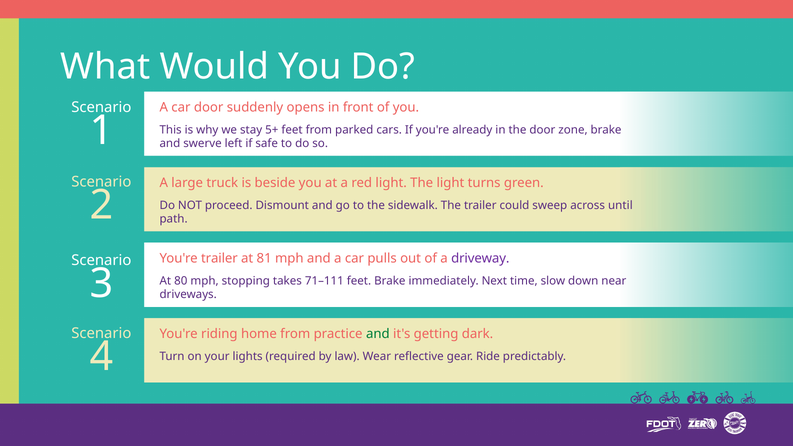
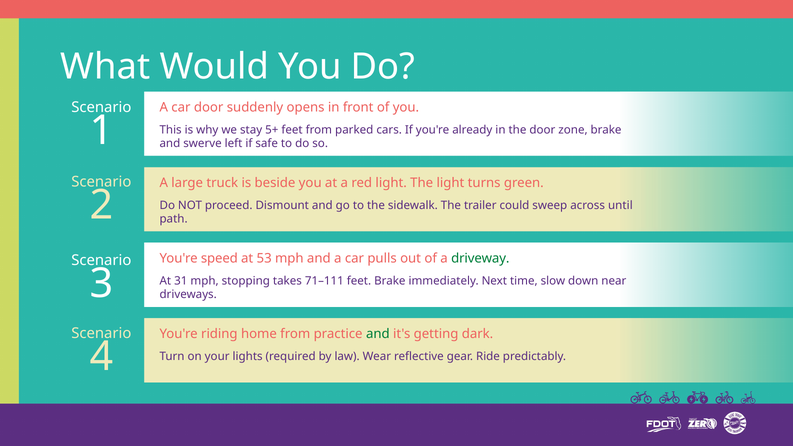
You're trailer: trailer -> speed
81: 81 -> 53
driveway colour: purple -> green
80: 80 -> 31
